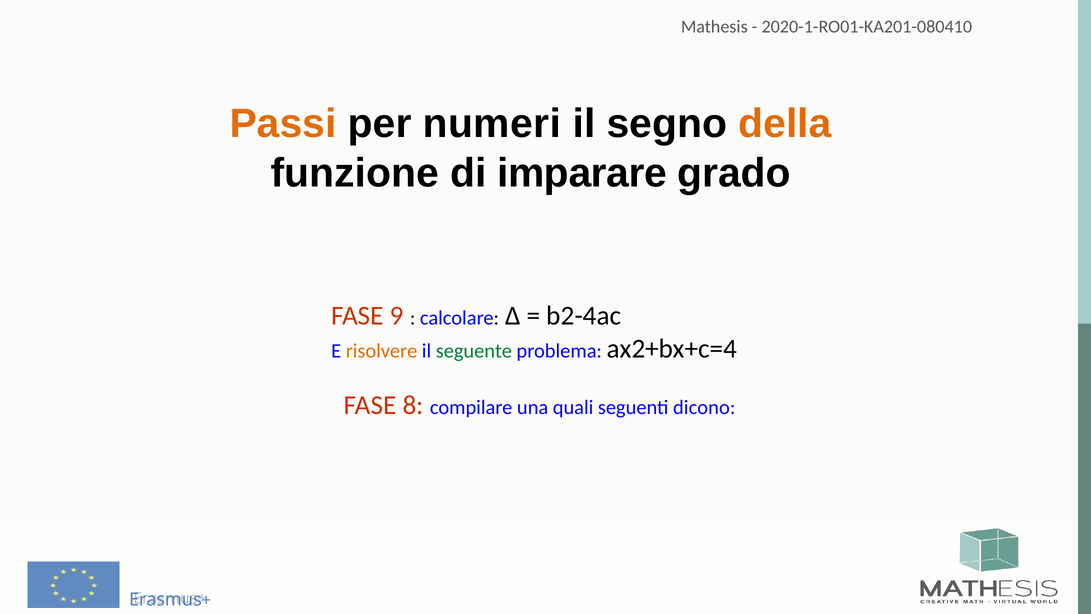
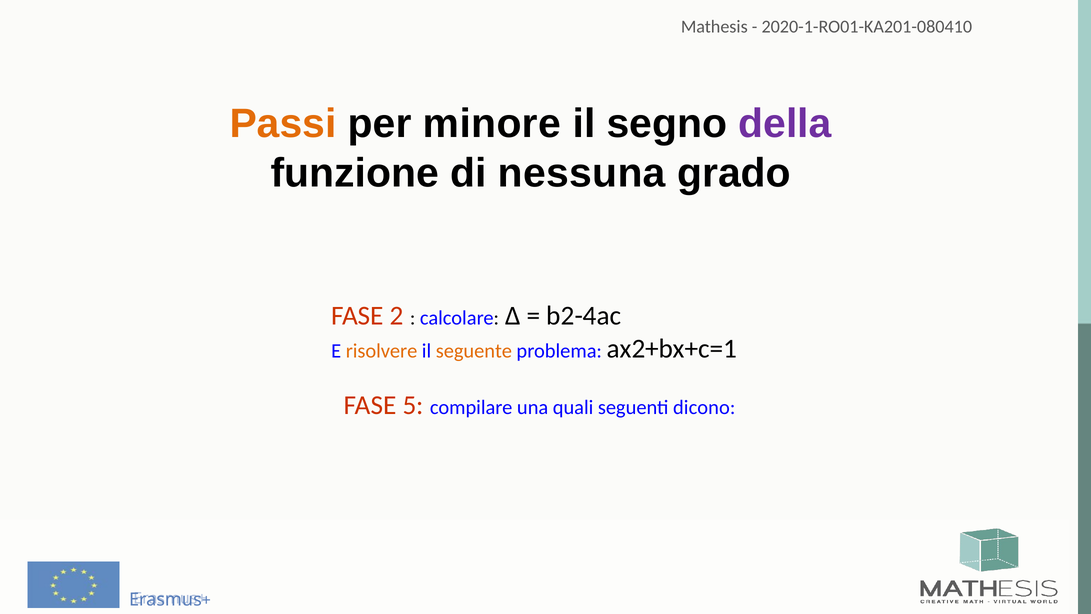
numeri: numeri -> minore
della colour: orange -> purple
imparare: imparare -> nessuna
9: 9 -> 2
seguente colour: green -> orange
ax2+bx+c=4: ax2+bx+c=4 -> ax2+bx+c=1
8: 8 -> 5
